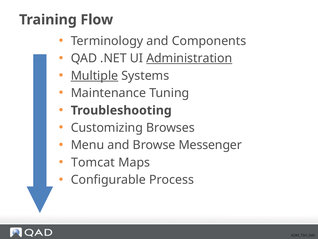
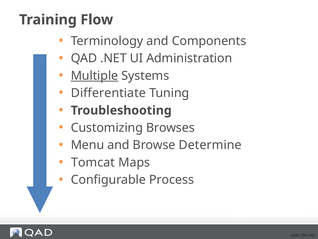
Administration underline: present -> none
Maintenance: Maintenance -> Differentiate
Messenger: Messenger -> Determine
